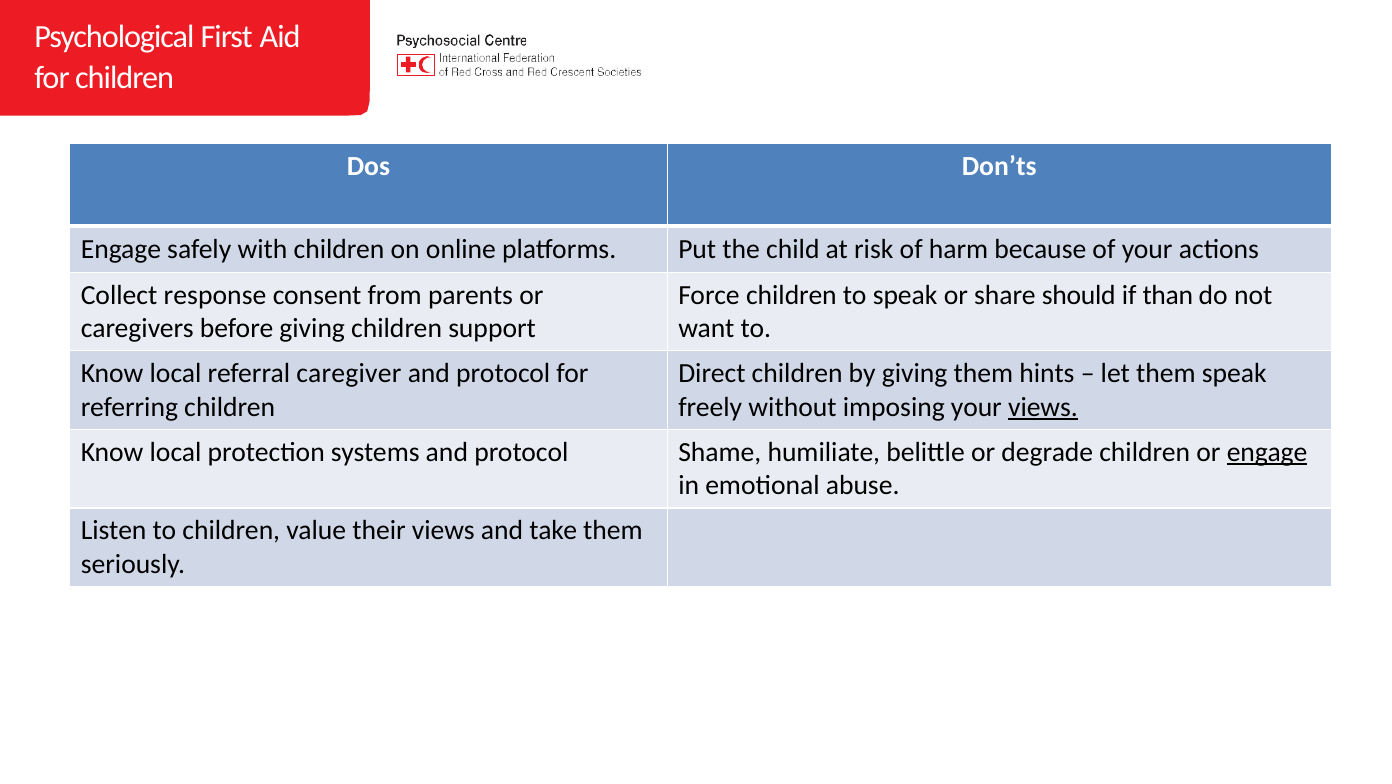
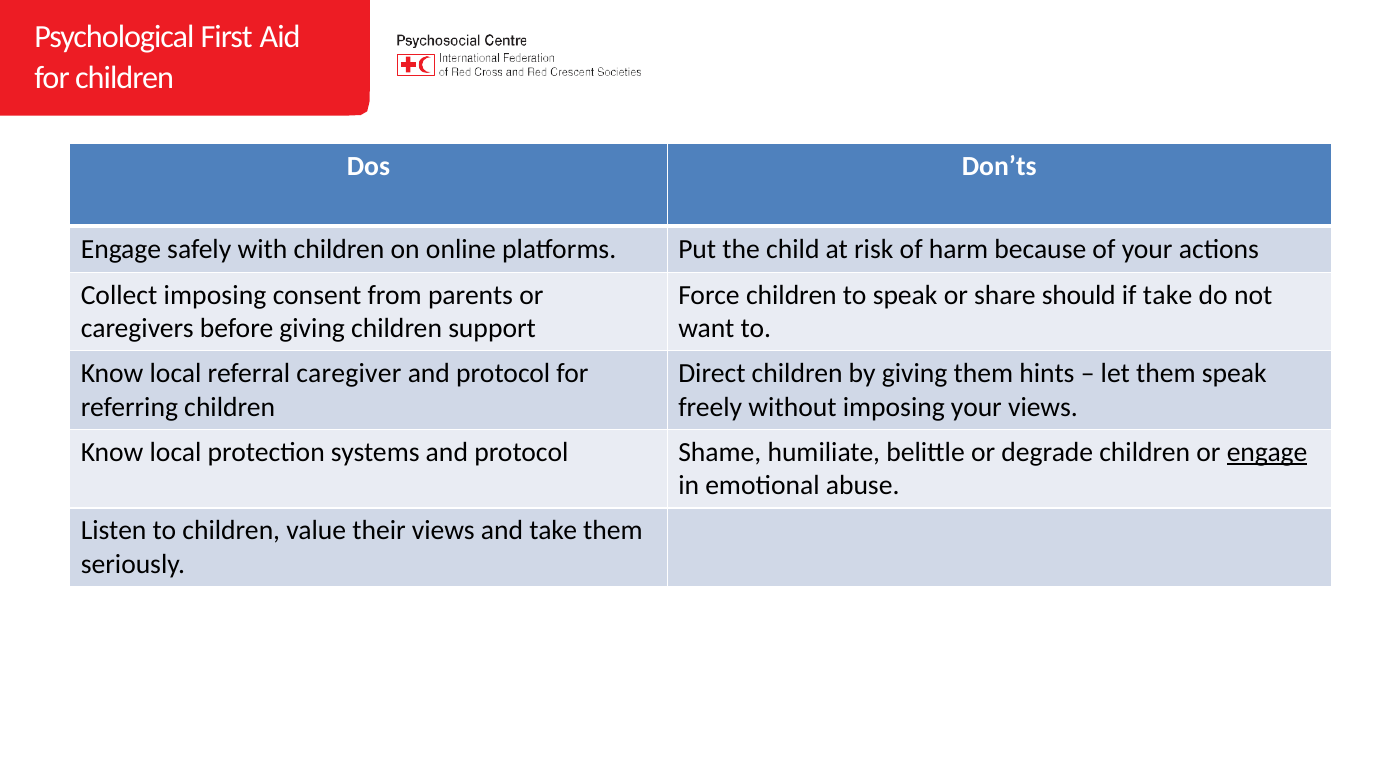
Collect response: response -> imposing
if than: than -> take
views at (1043, 407) underline: present -> none
